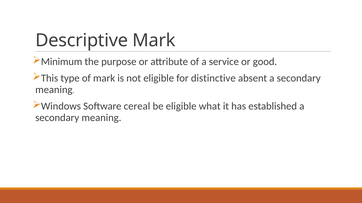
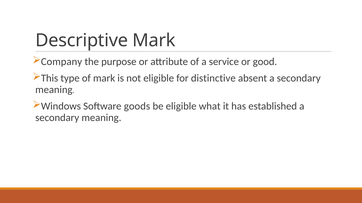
Minimum: Minimum -> Company
cereal: cereal -> goods
